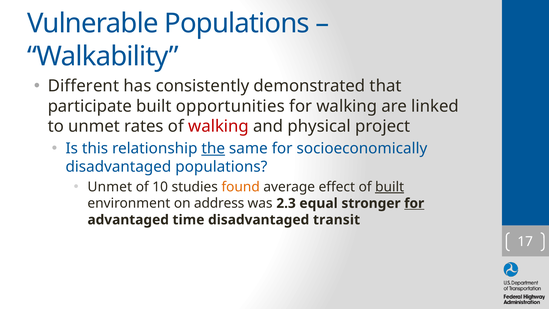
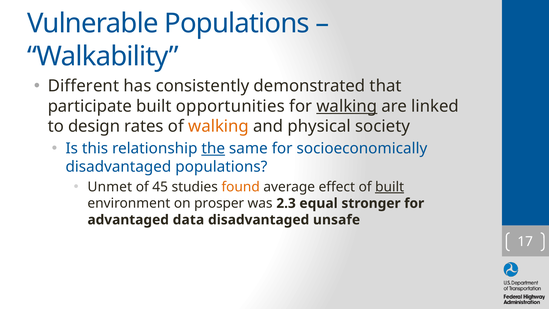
walking at (347, 106) underline: none -> present
to unmet: unmet -> design
walking at (219, 126) colour: red -> orange
project: project -> society
10: 10 -> 45
address: address -> prosper
for at (414, 203) underline: present -> none
time: time -> data
transit: transit -> unsafe
